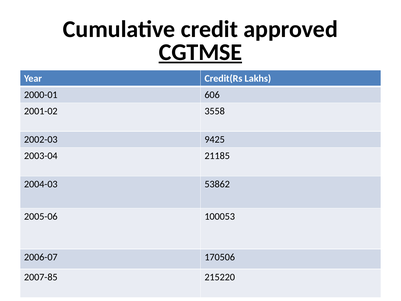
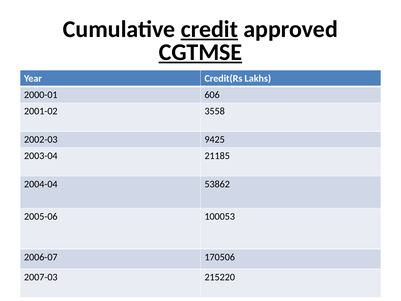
credit underline: none -> present
2004-03: 2004-03 -> 2004-04
2007-85: 2007-85 -> 2007-03
